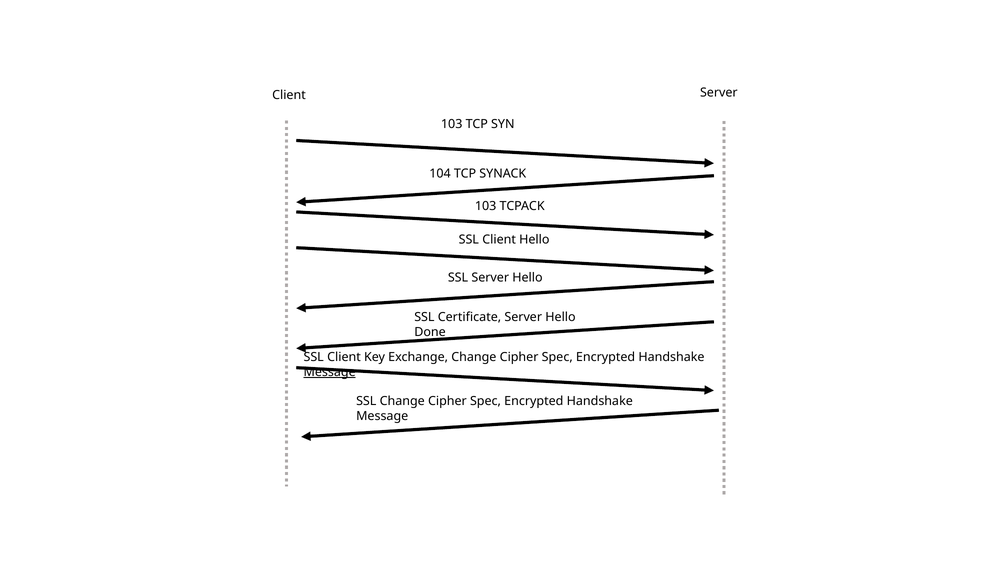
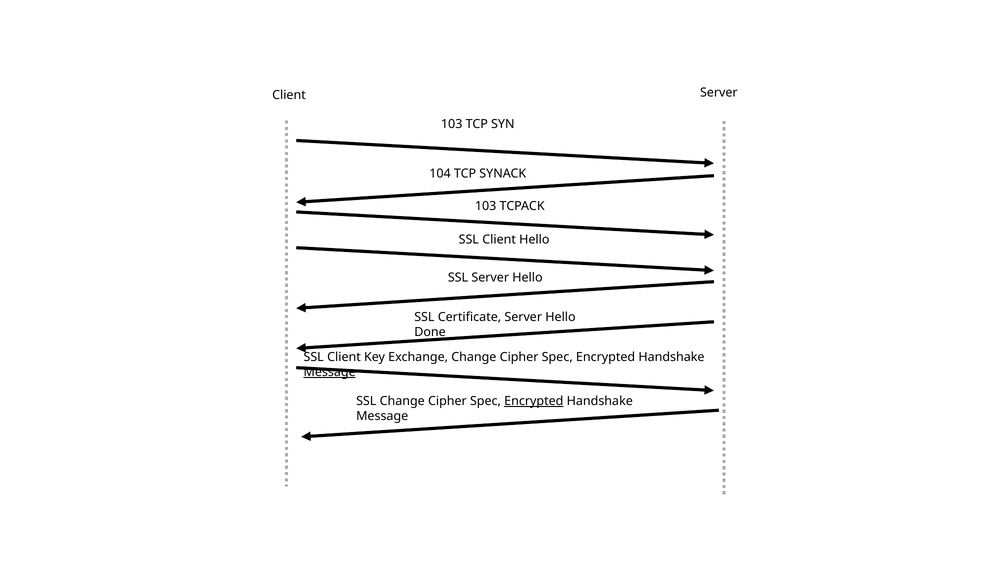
Encrypted at (534, 401) underline: none -> present
